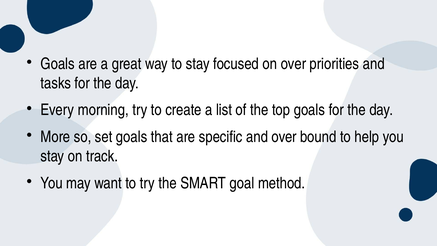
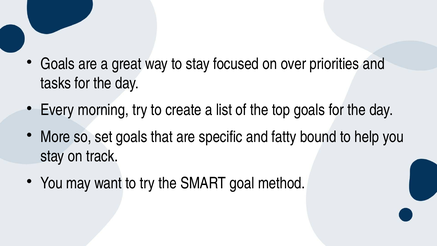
and over: over -> fatty
